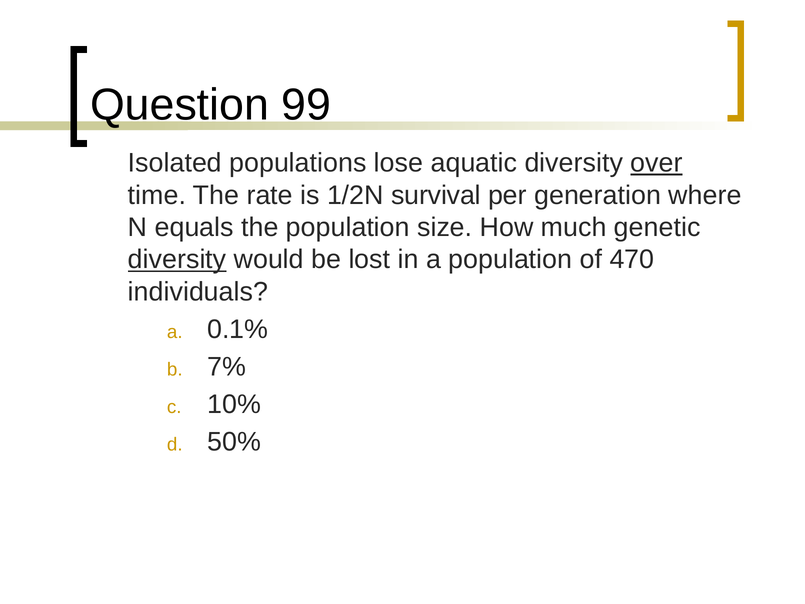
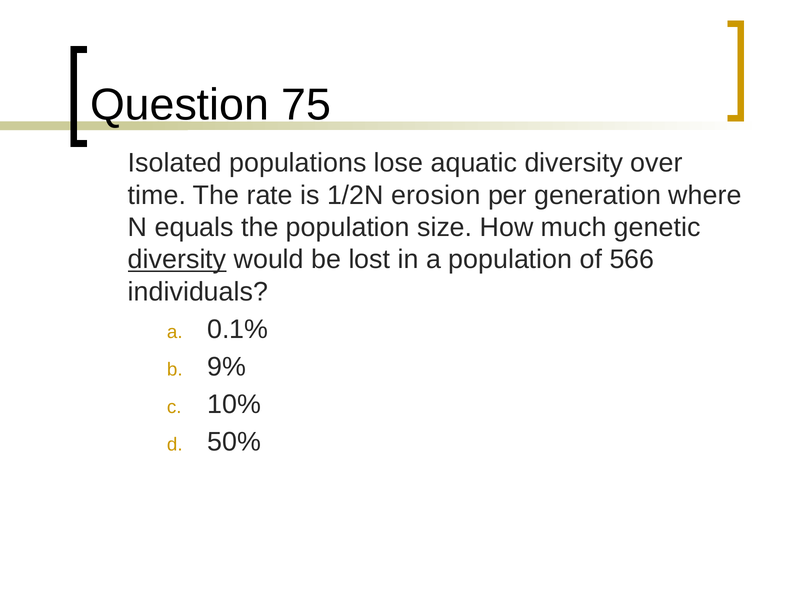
99: 99 -> 75
over underline: present -> none
survival: survival -> erosion
470: 470 -> 566
7%: 7% -> 9%
